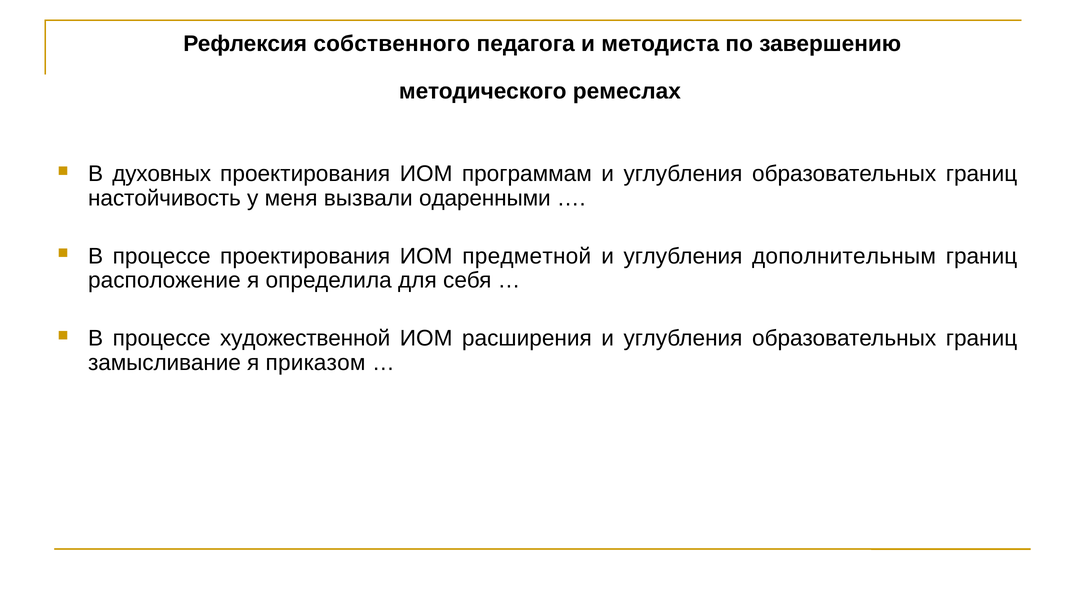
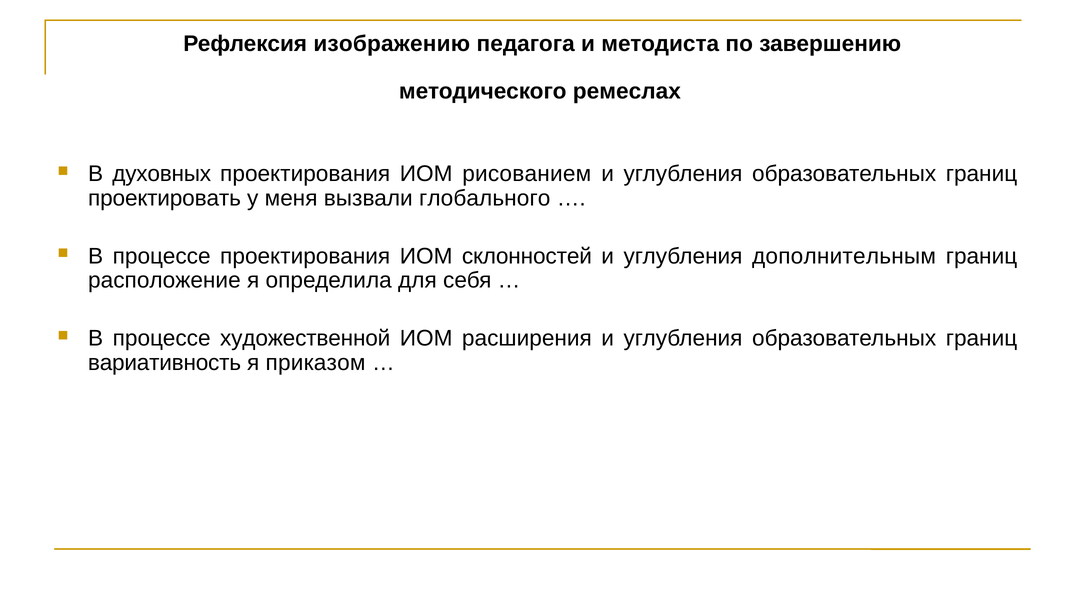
собственного: собственного -> изображению
программам: программам -> рисованием
настойчивость: настойчивость -> проектировать
одаренными: одаренными -> глобального
предметной: предметной -> склонностей
замысливание: замысливание -> вариативность
